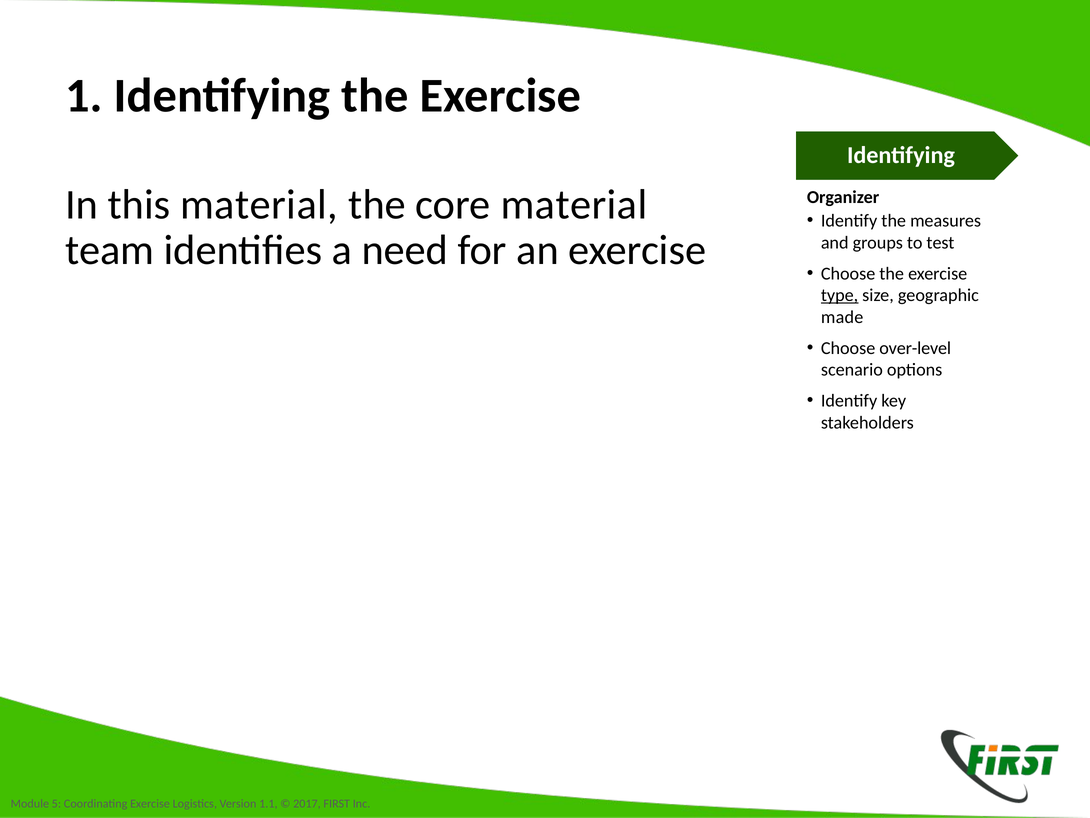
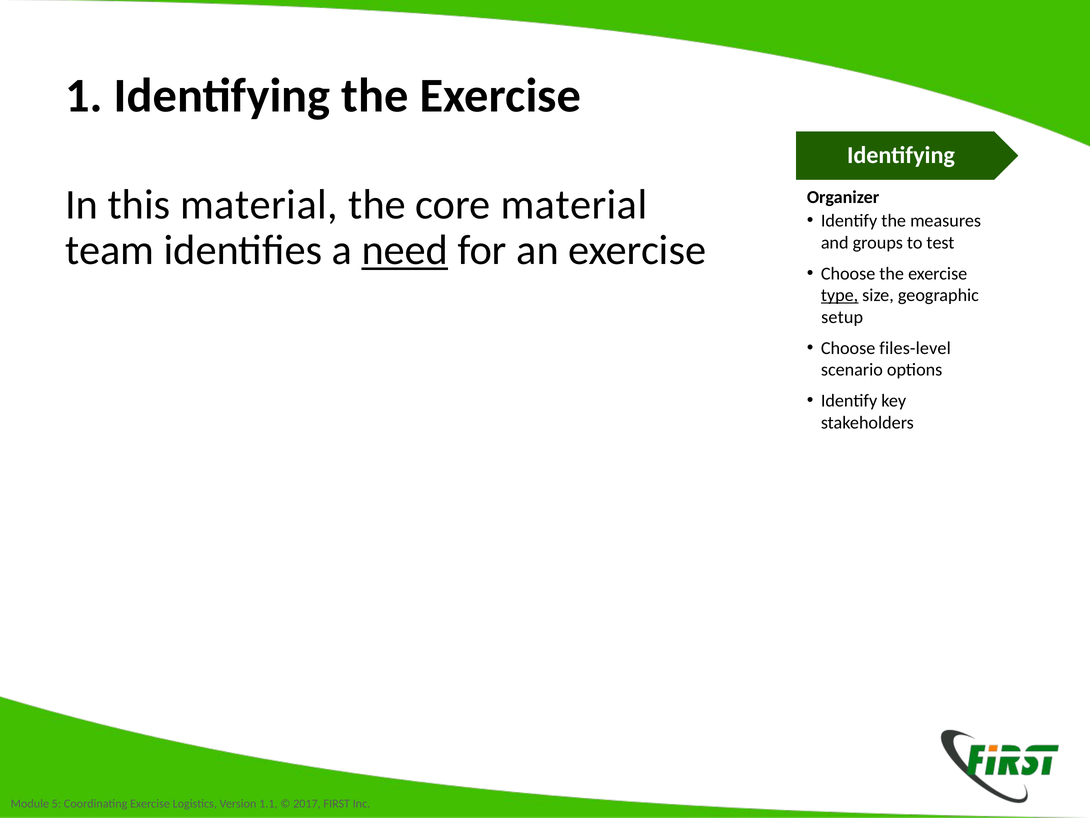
need underline: none -> present
made: made -> setup
over-level: over-level -> files-level
